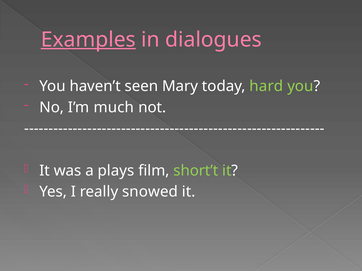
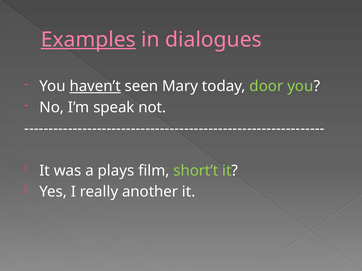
haven’t underline: none -> present
hard: hard -> door
much: much -> speak
snowed: snowed -> another
